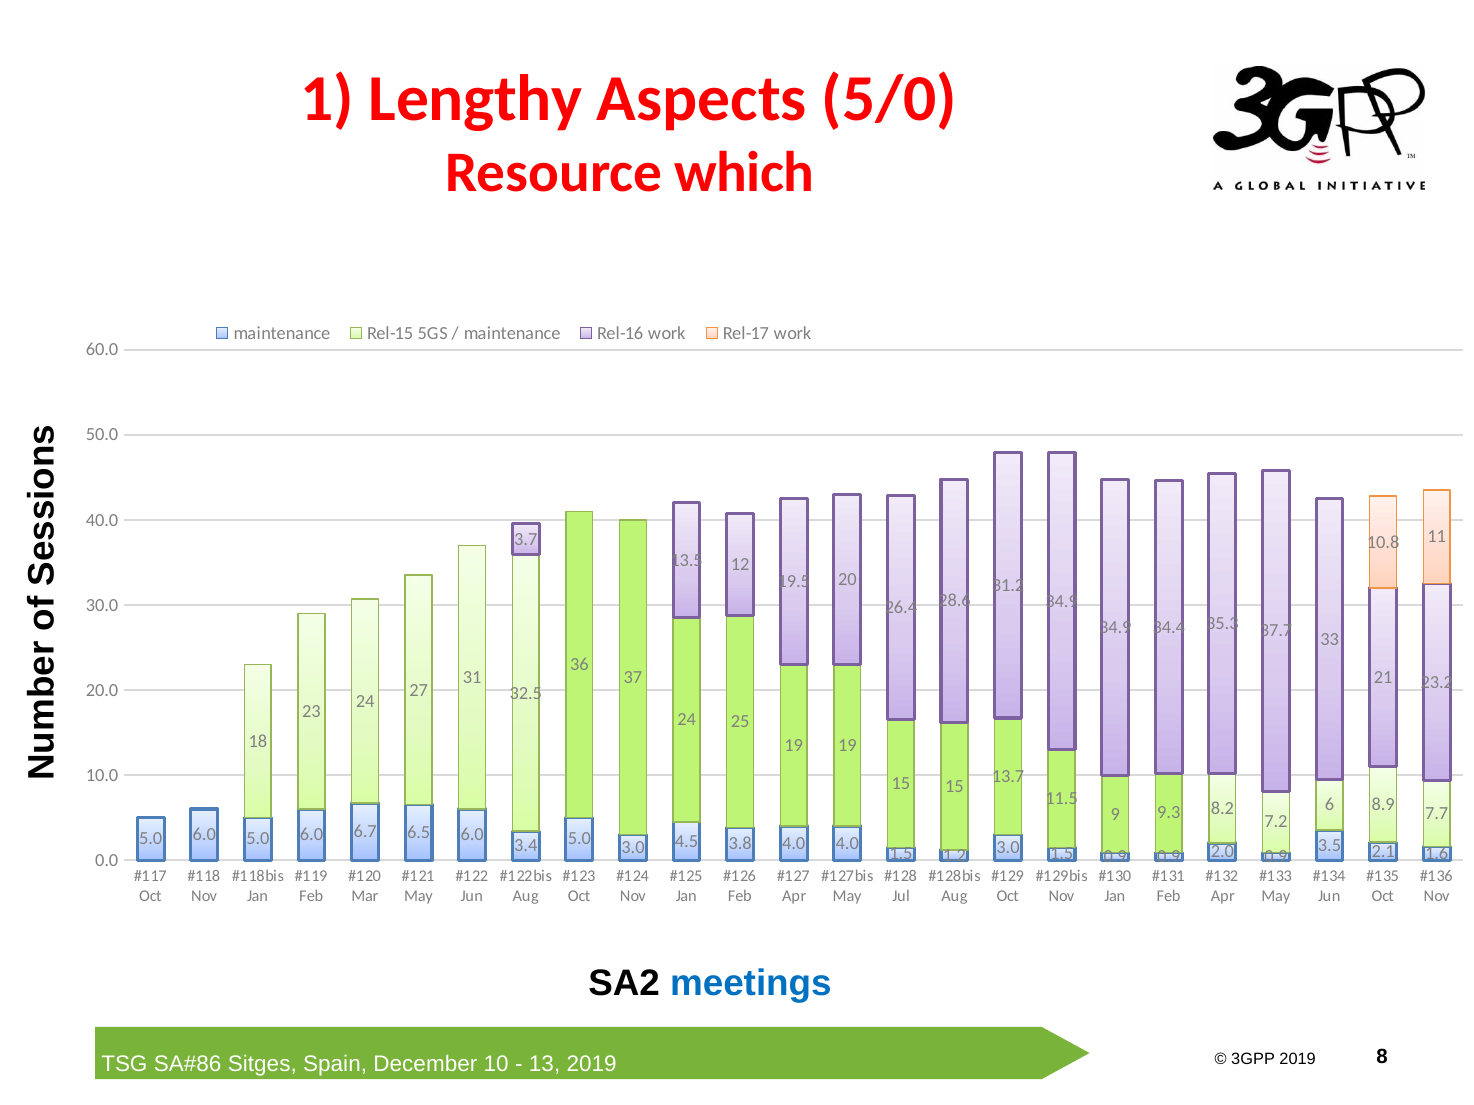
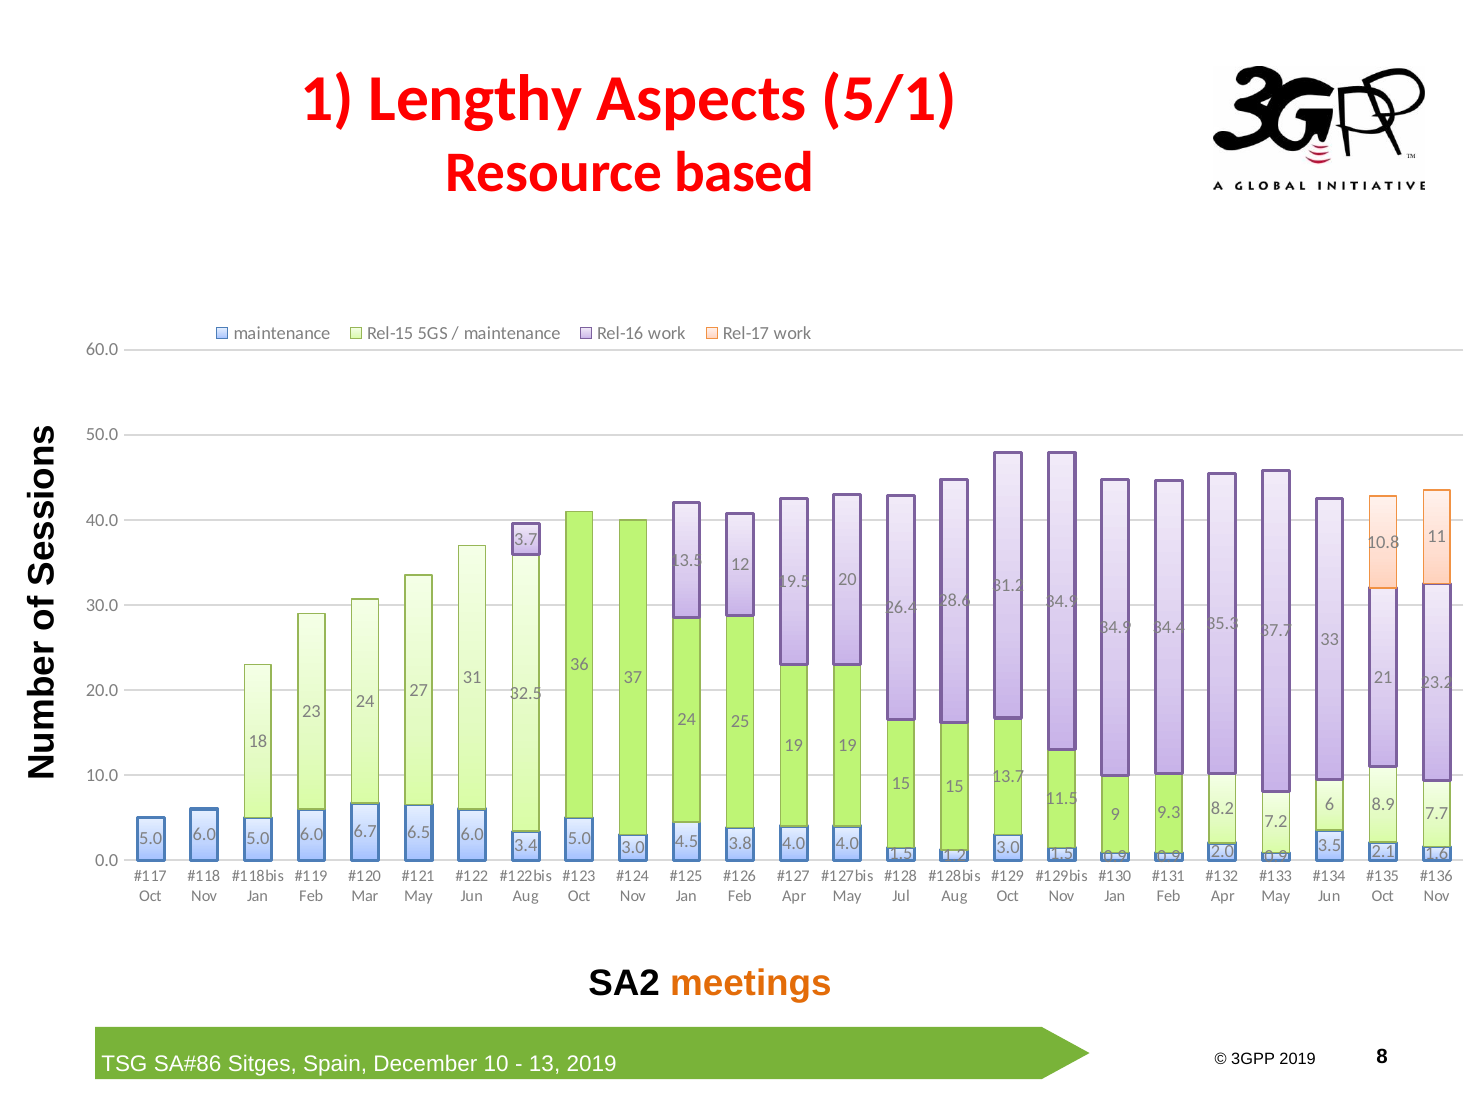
5/0: 5/0 -> 5/1
which: which -> based
meetings colour: blue -> orange
